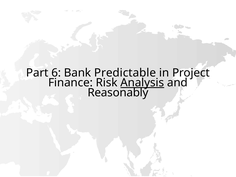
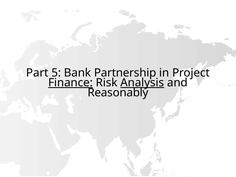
6: 6 -> 5
Predictable: Predictable -> Partnership
Finance underline: none -> present
